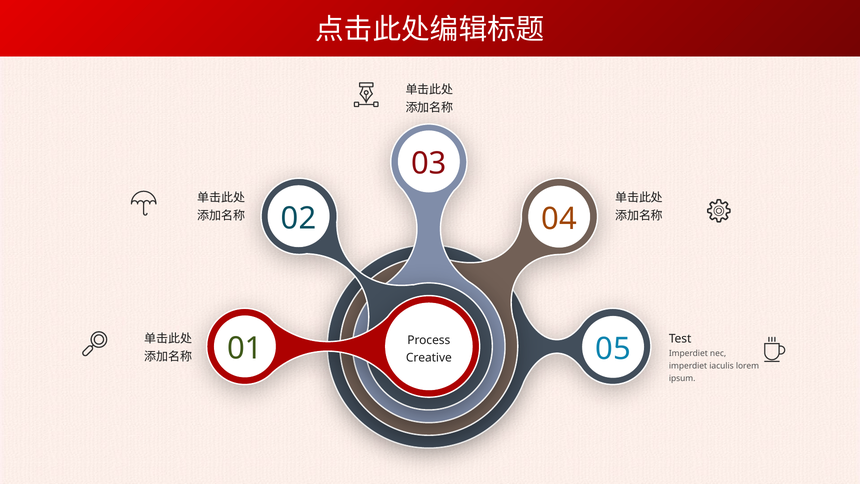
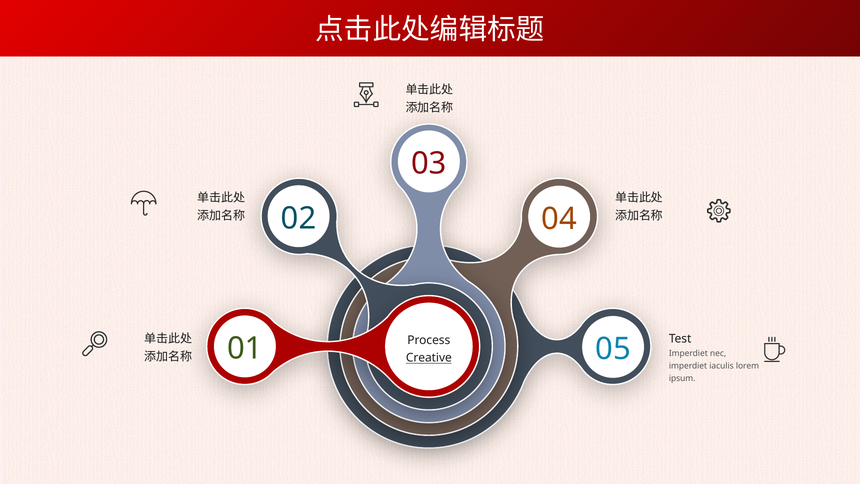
Creative underline: none -> present
